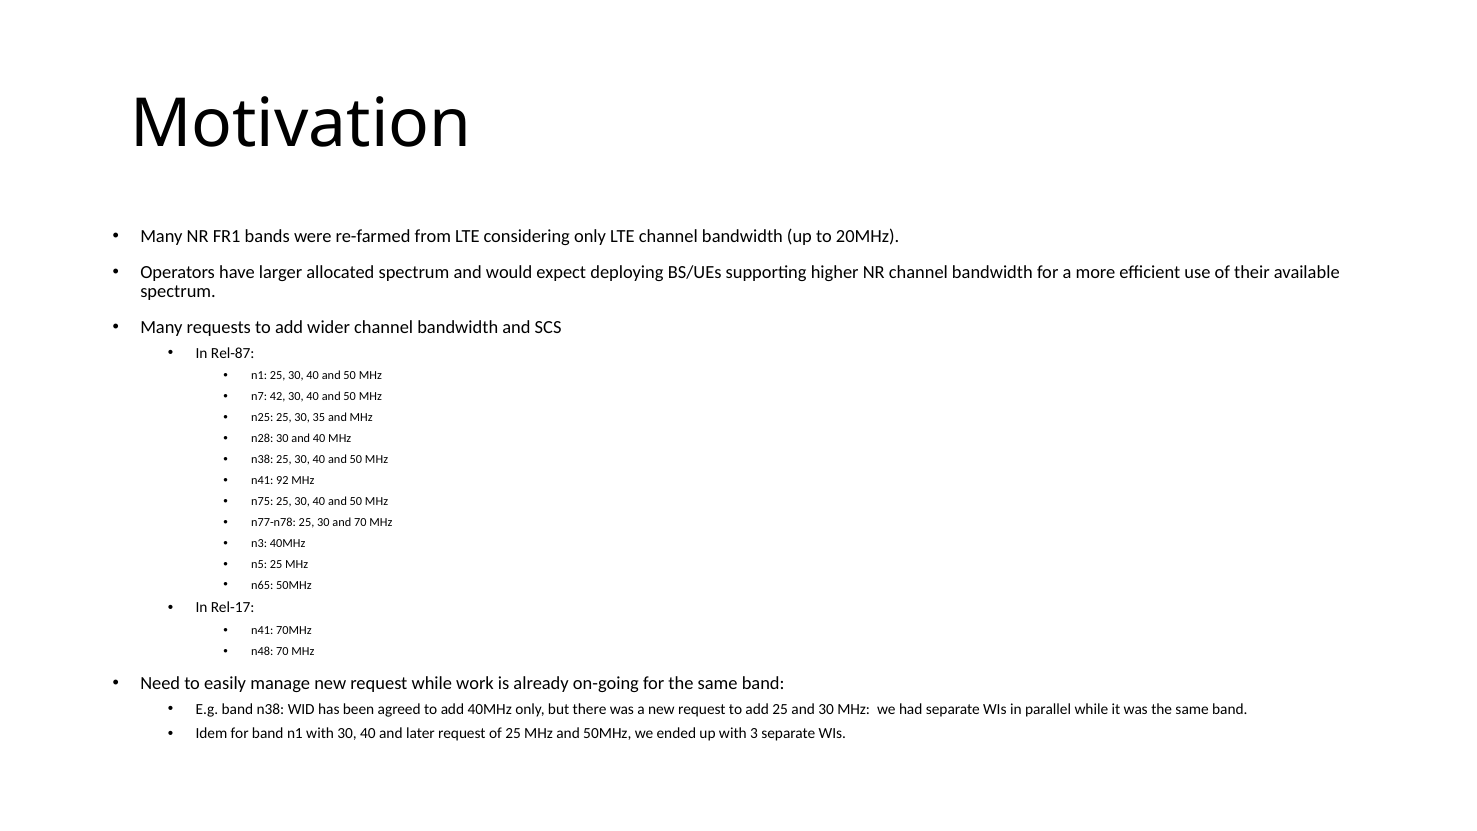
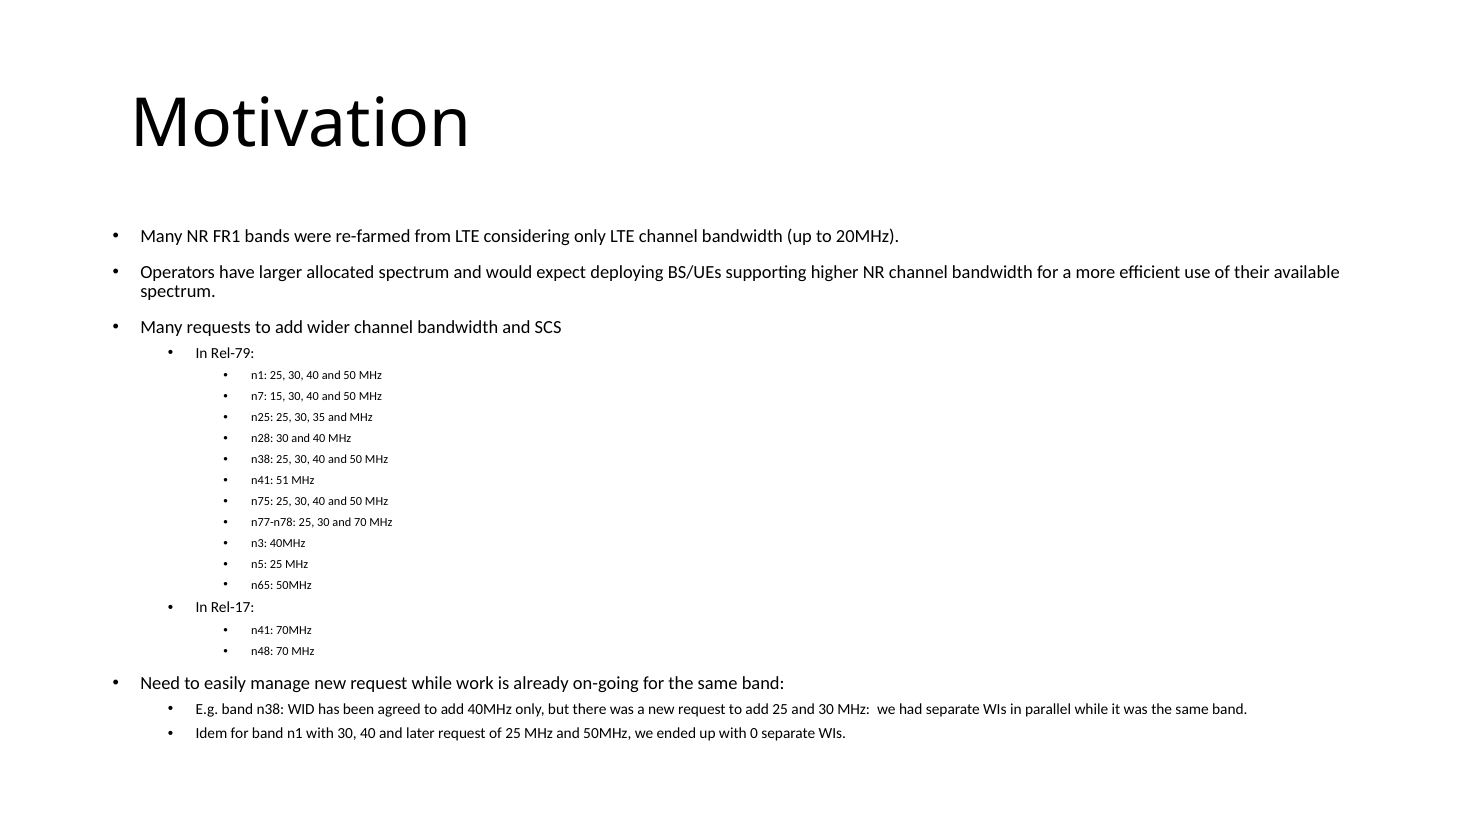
Rel-87: Rel-87 -> Rel-79
42: 42 -> 15
92: 92 -> 51
3: 3 -> 0
